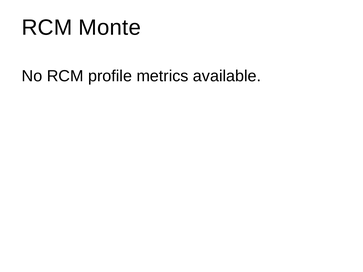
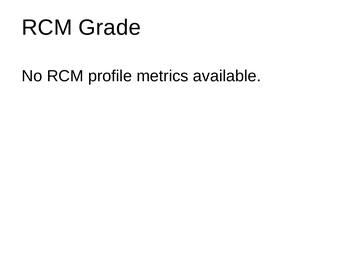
Monte: Monte -> Grade
